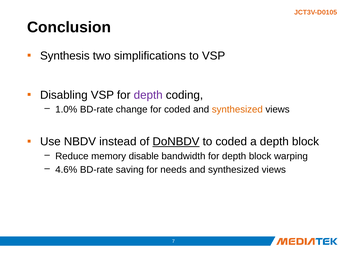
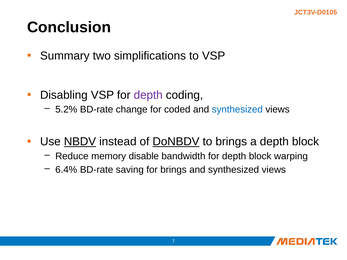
Synthesis: Synthesis -> Summary
1.0%: 1.0% -> 5.2%
synthesized at (237, 110) colour: orange -> blue
NBDV underline: none -> present
to coded: coded -> brings
4.6%: 4.6% -> 6.4%
for needs: needs -> brings
